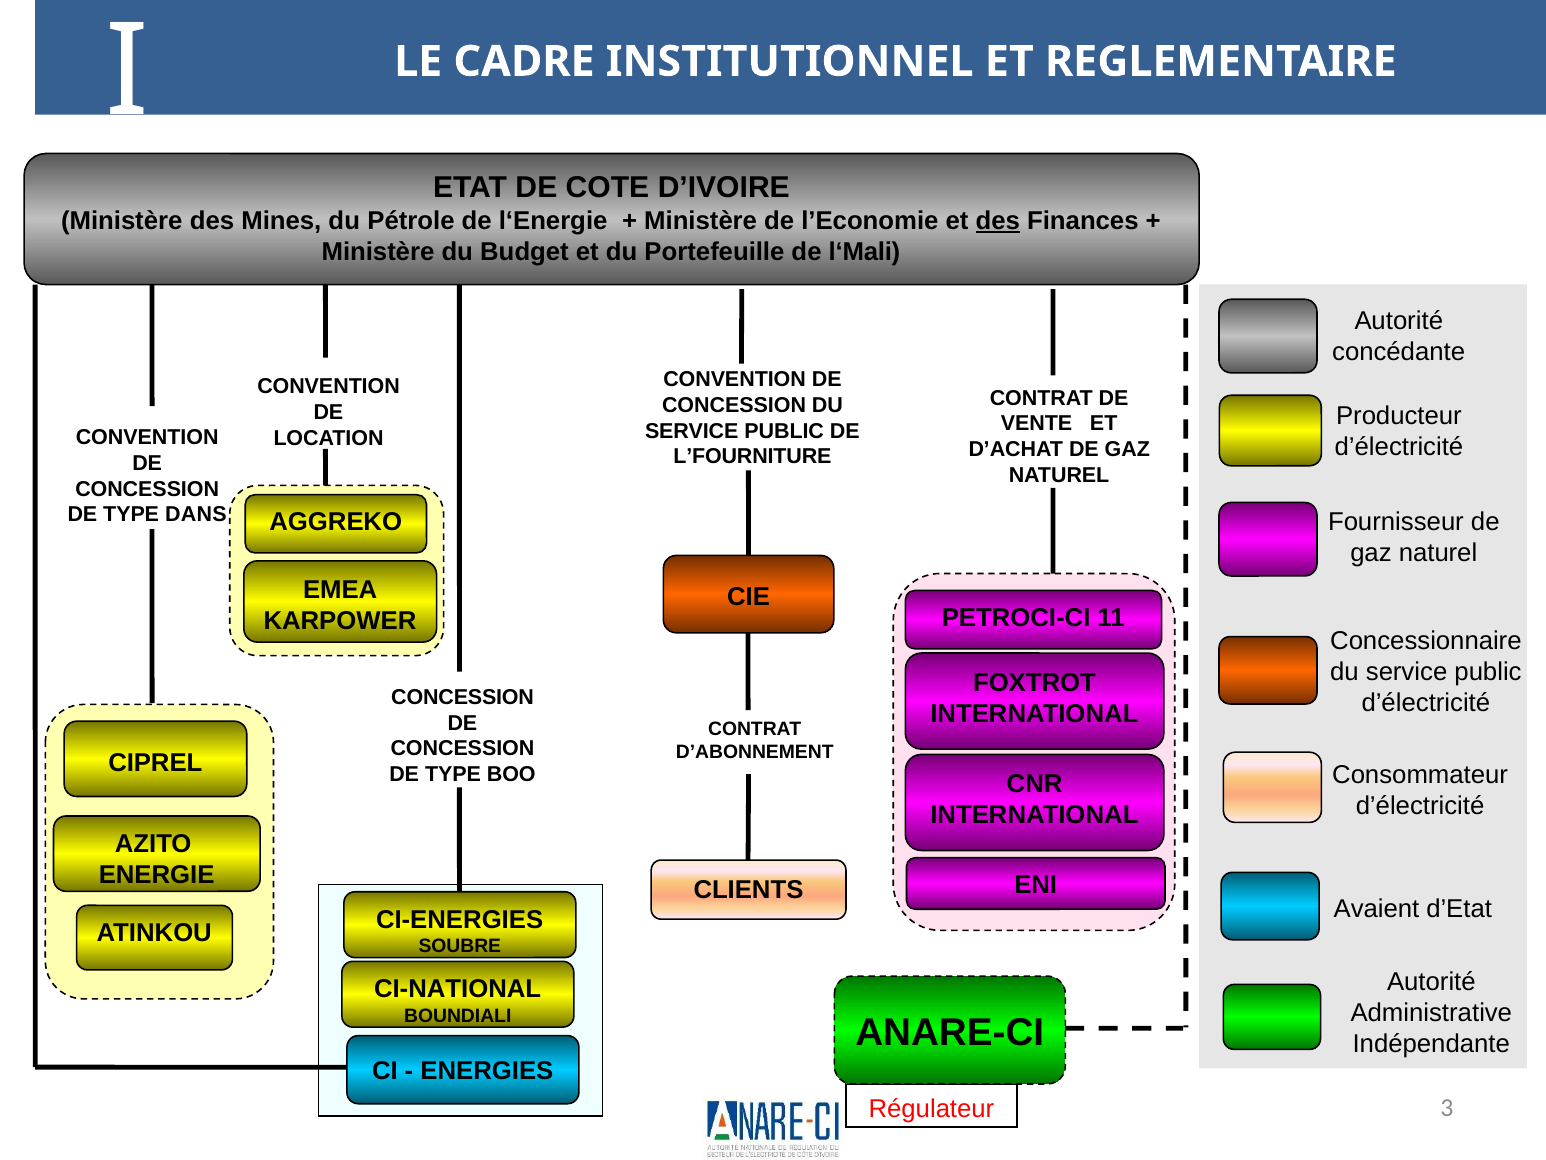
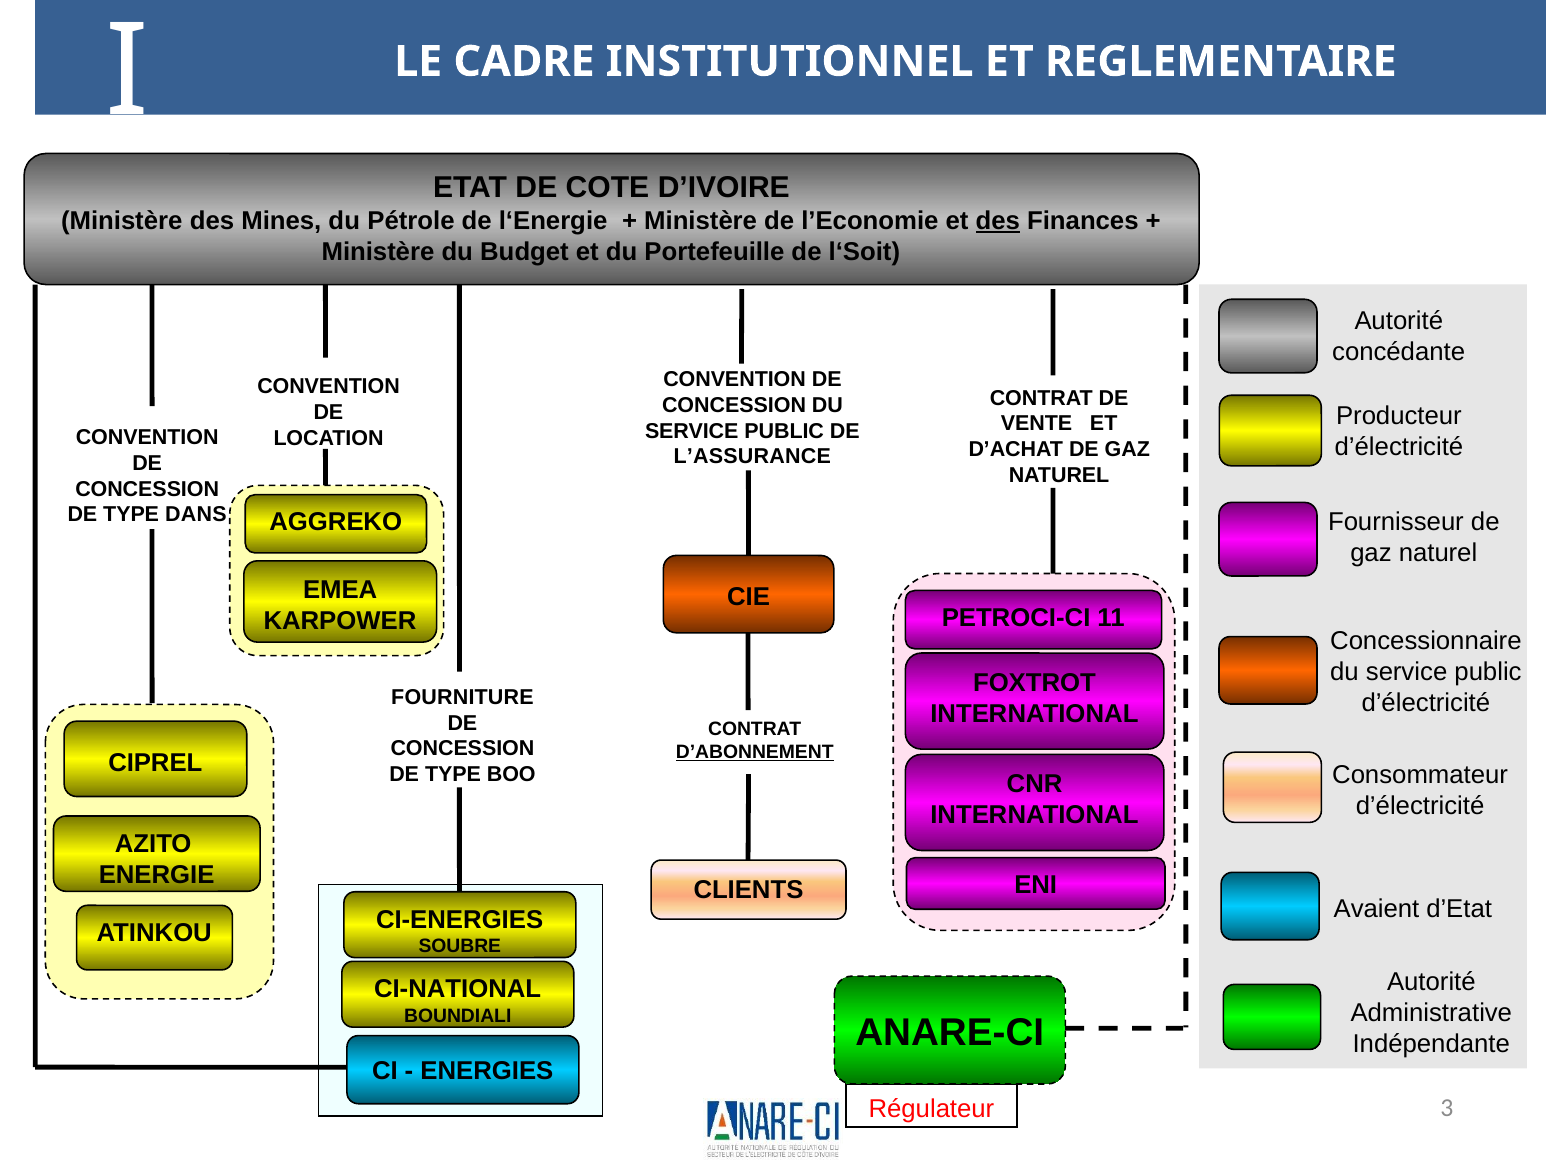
l‘Mali: l‘Mali -> l‘Soit
L’FOURNITURE: L’FOURNITURE -> L’ASSURANCE
CONCESSION at (463, 697): CONCESSION -> FOURNITURE
D’ABONNEMENT underline: none -> present
